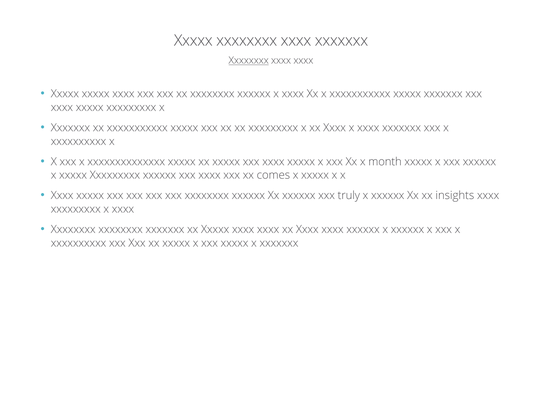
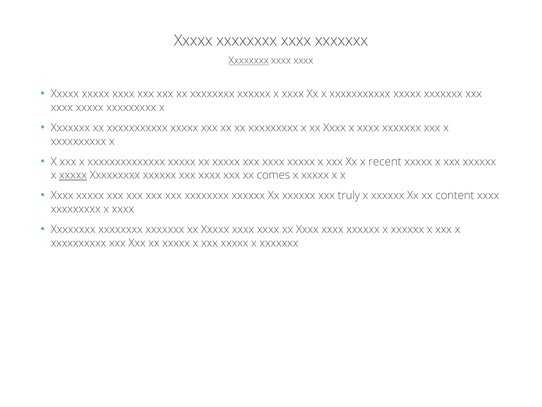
month: month -> recent
xxxxx at (73, 175) underline: none -> present
insights: insights -> content
